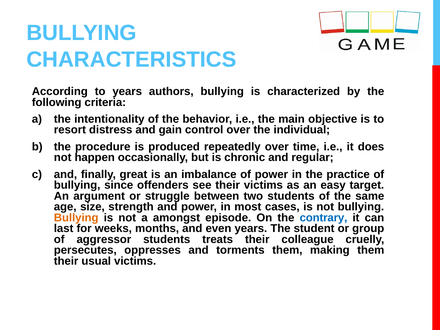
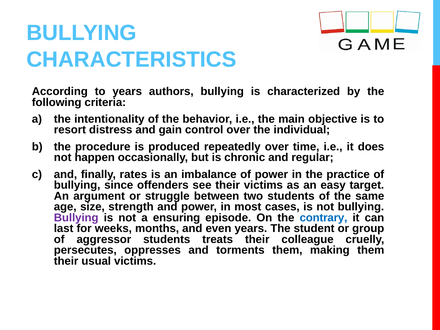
great: great -> rates
Bullying at (76, 218) colour: orange -> purple
amongst: amongst -> ensuring
